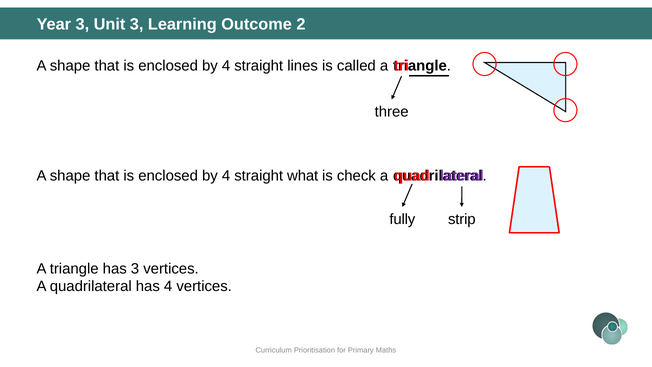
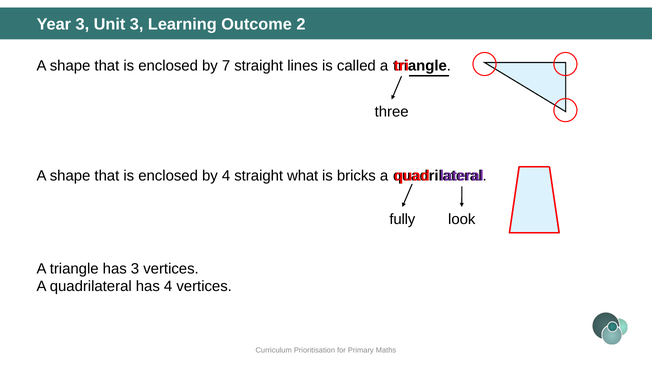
4 at (226, 66): 4 -> 7
check: check -> bricks
strip: strip -> look
